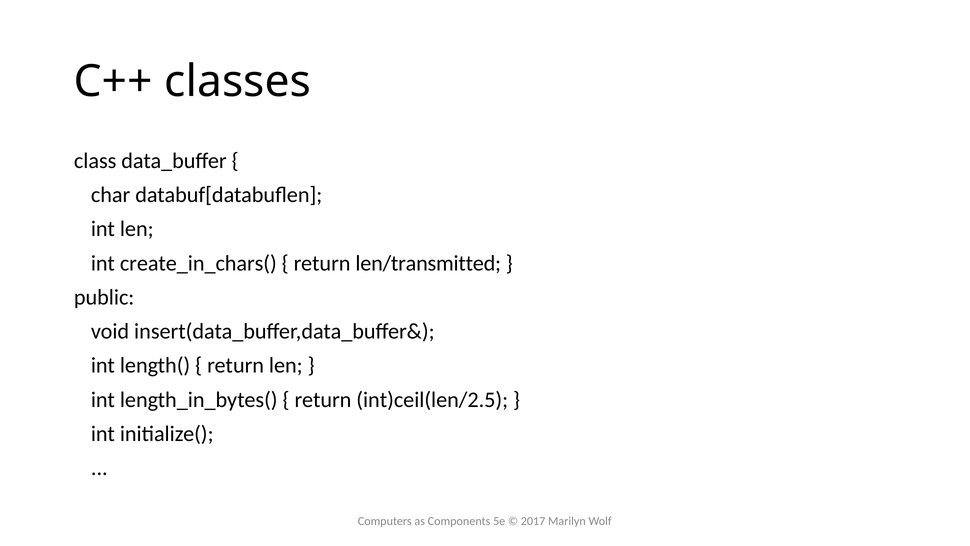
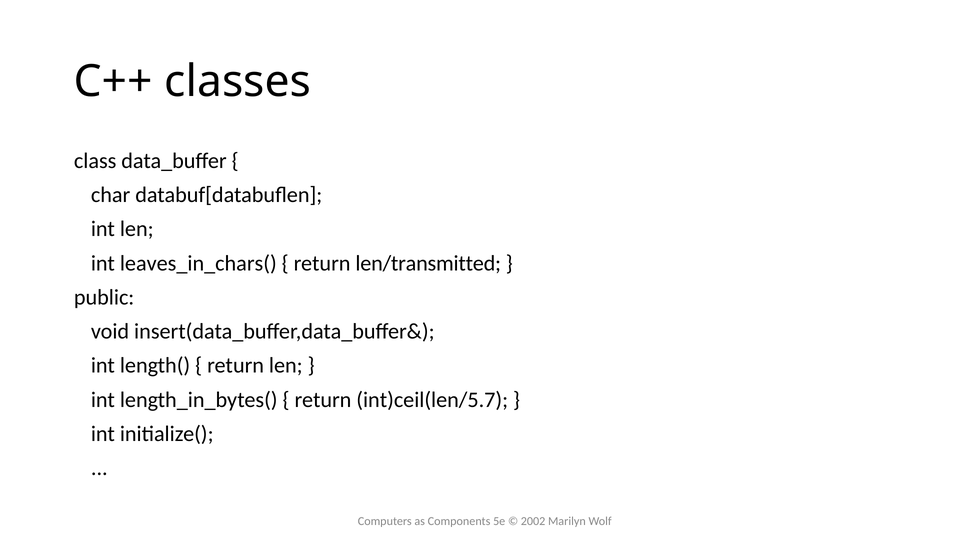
create_in_chars(: create_in_chars( -> leaves_in_chars(
int)ceil(len/2.5: int)ceil(len/2.5 -> int)ceil(len/5.7
2017: 2017 -> 2002
